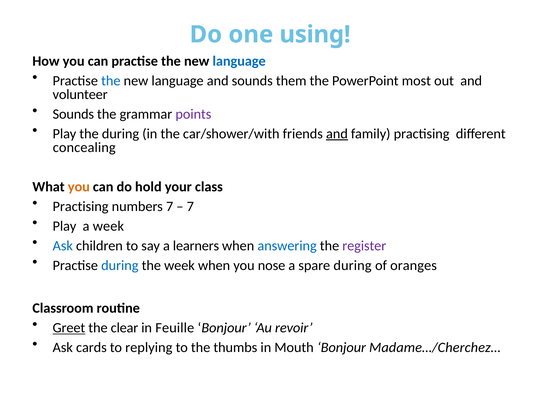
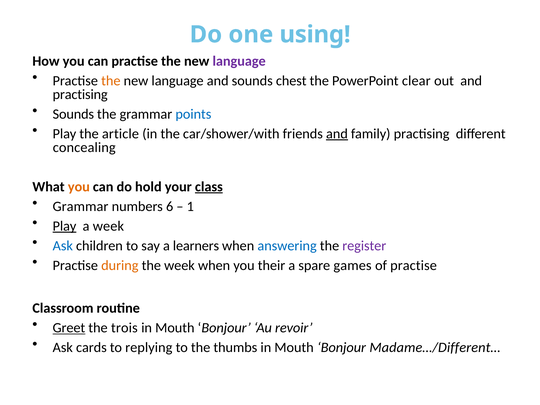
language at (239, 61) colour: blue -> purple
the at (111, 81) colour: blue -> orange
them: them -> chest
most: most -> clear
volunteer at (80, 94): volunteer -> practising
points colour: purple -> blue
the during: during -> article
class underline: none -> present
Practising at (81, 206): Practising -> Grammar
numbers 7: 7 -> 6
7 at (190, 206): 7 -> 1
Play at (64, 226) underline: none -> present
during at (120, 265) colour: blue -> orange
nose: nose -> their
spare during: during -> games
of oranges: oranges -> practise
clear: clear -> trois
Feuille at (175, 328): Feuille -> Mouth
Madame…/Cherchez…: Madame…/Cherchez… -> Madame…/Different…
